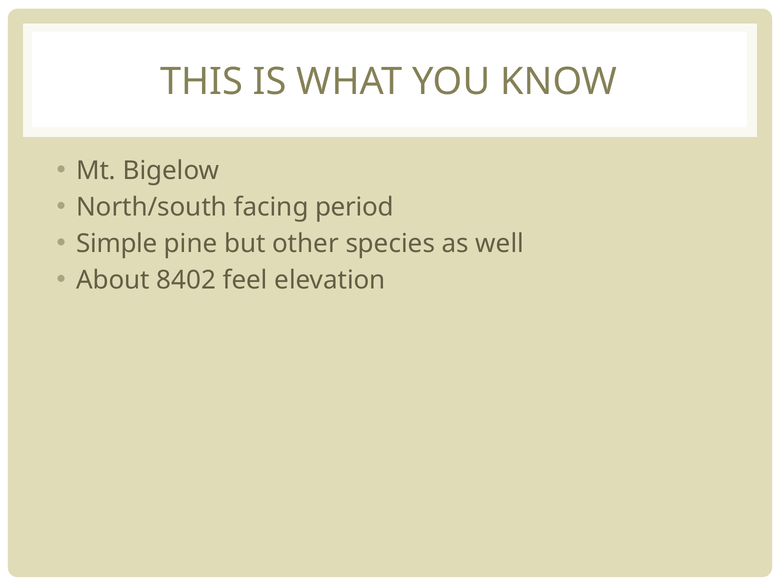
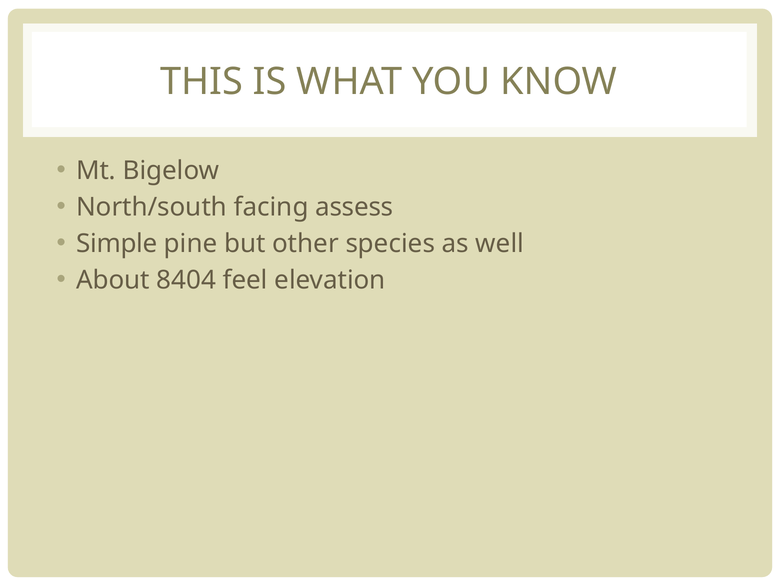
period: period -> assess
8402: 8402 -> 8404
